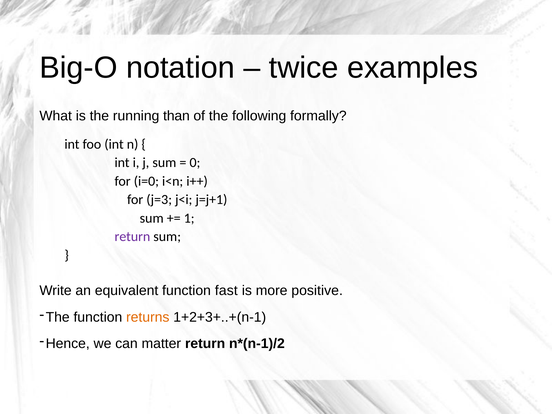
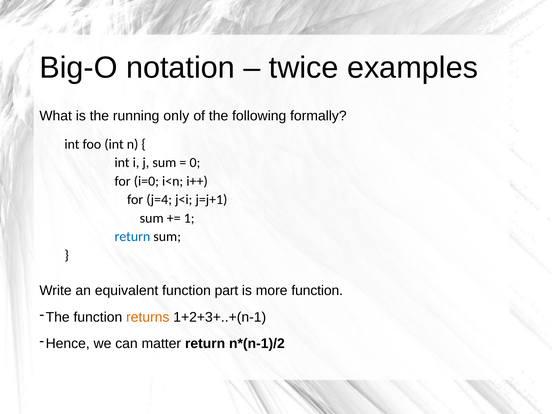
than: than -> only
j=3: j=3 -> j=4
return at (132, 237) colour: purple -> blue
fast: fast -> part
more positive: positive -> function
